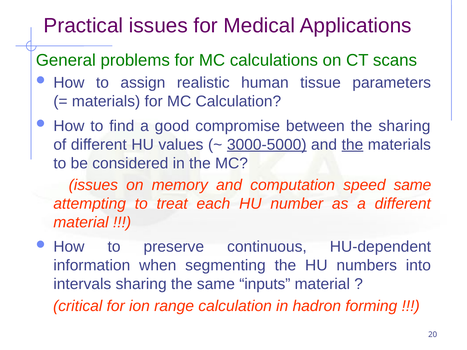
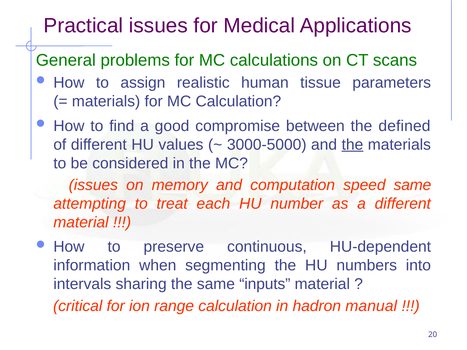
the sharing: sharing -> defined
3000-5000 underline: present -> none
forming: forming -> manual
